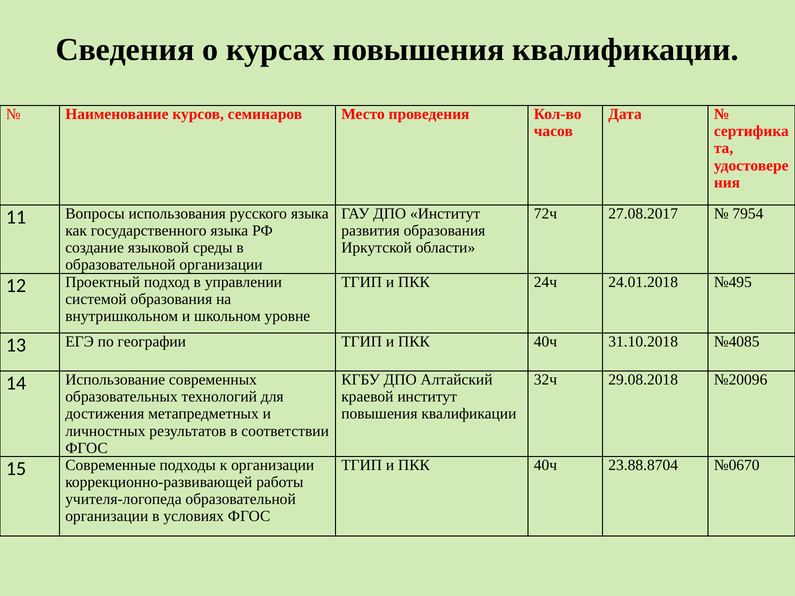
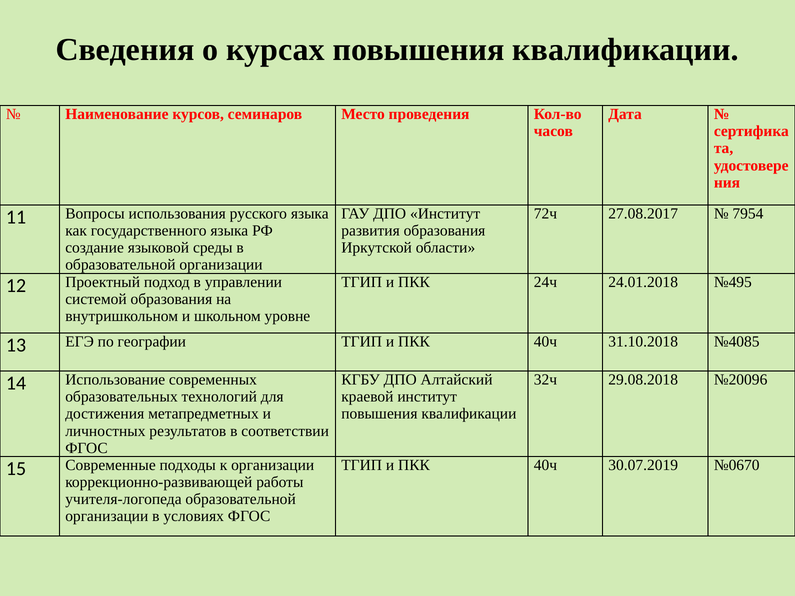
23.88.8704: 23.88.8704 -> 30.07.2019
